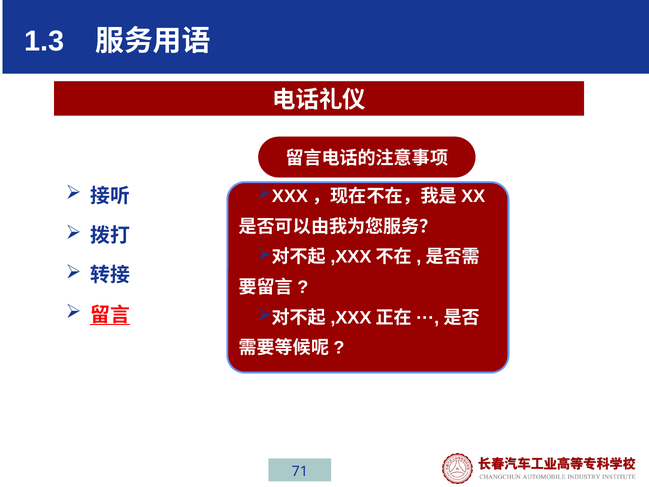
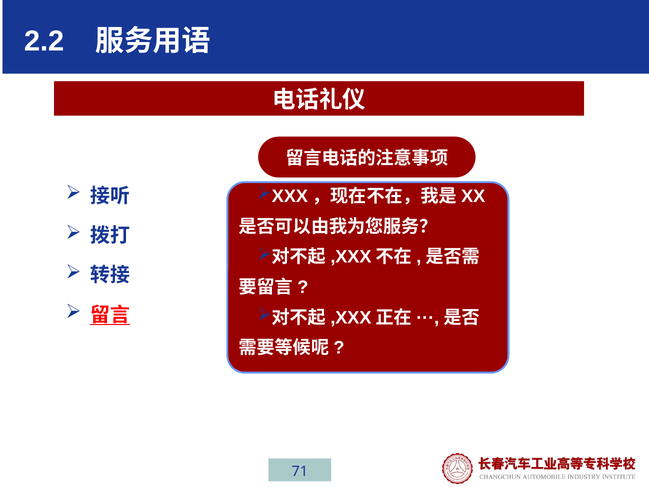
1.3: 1.3 -> 2.2
